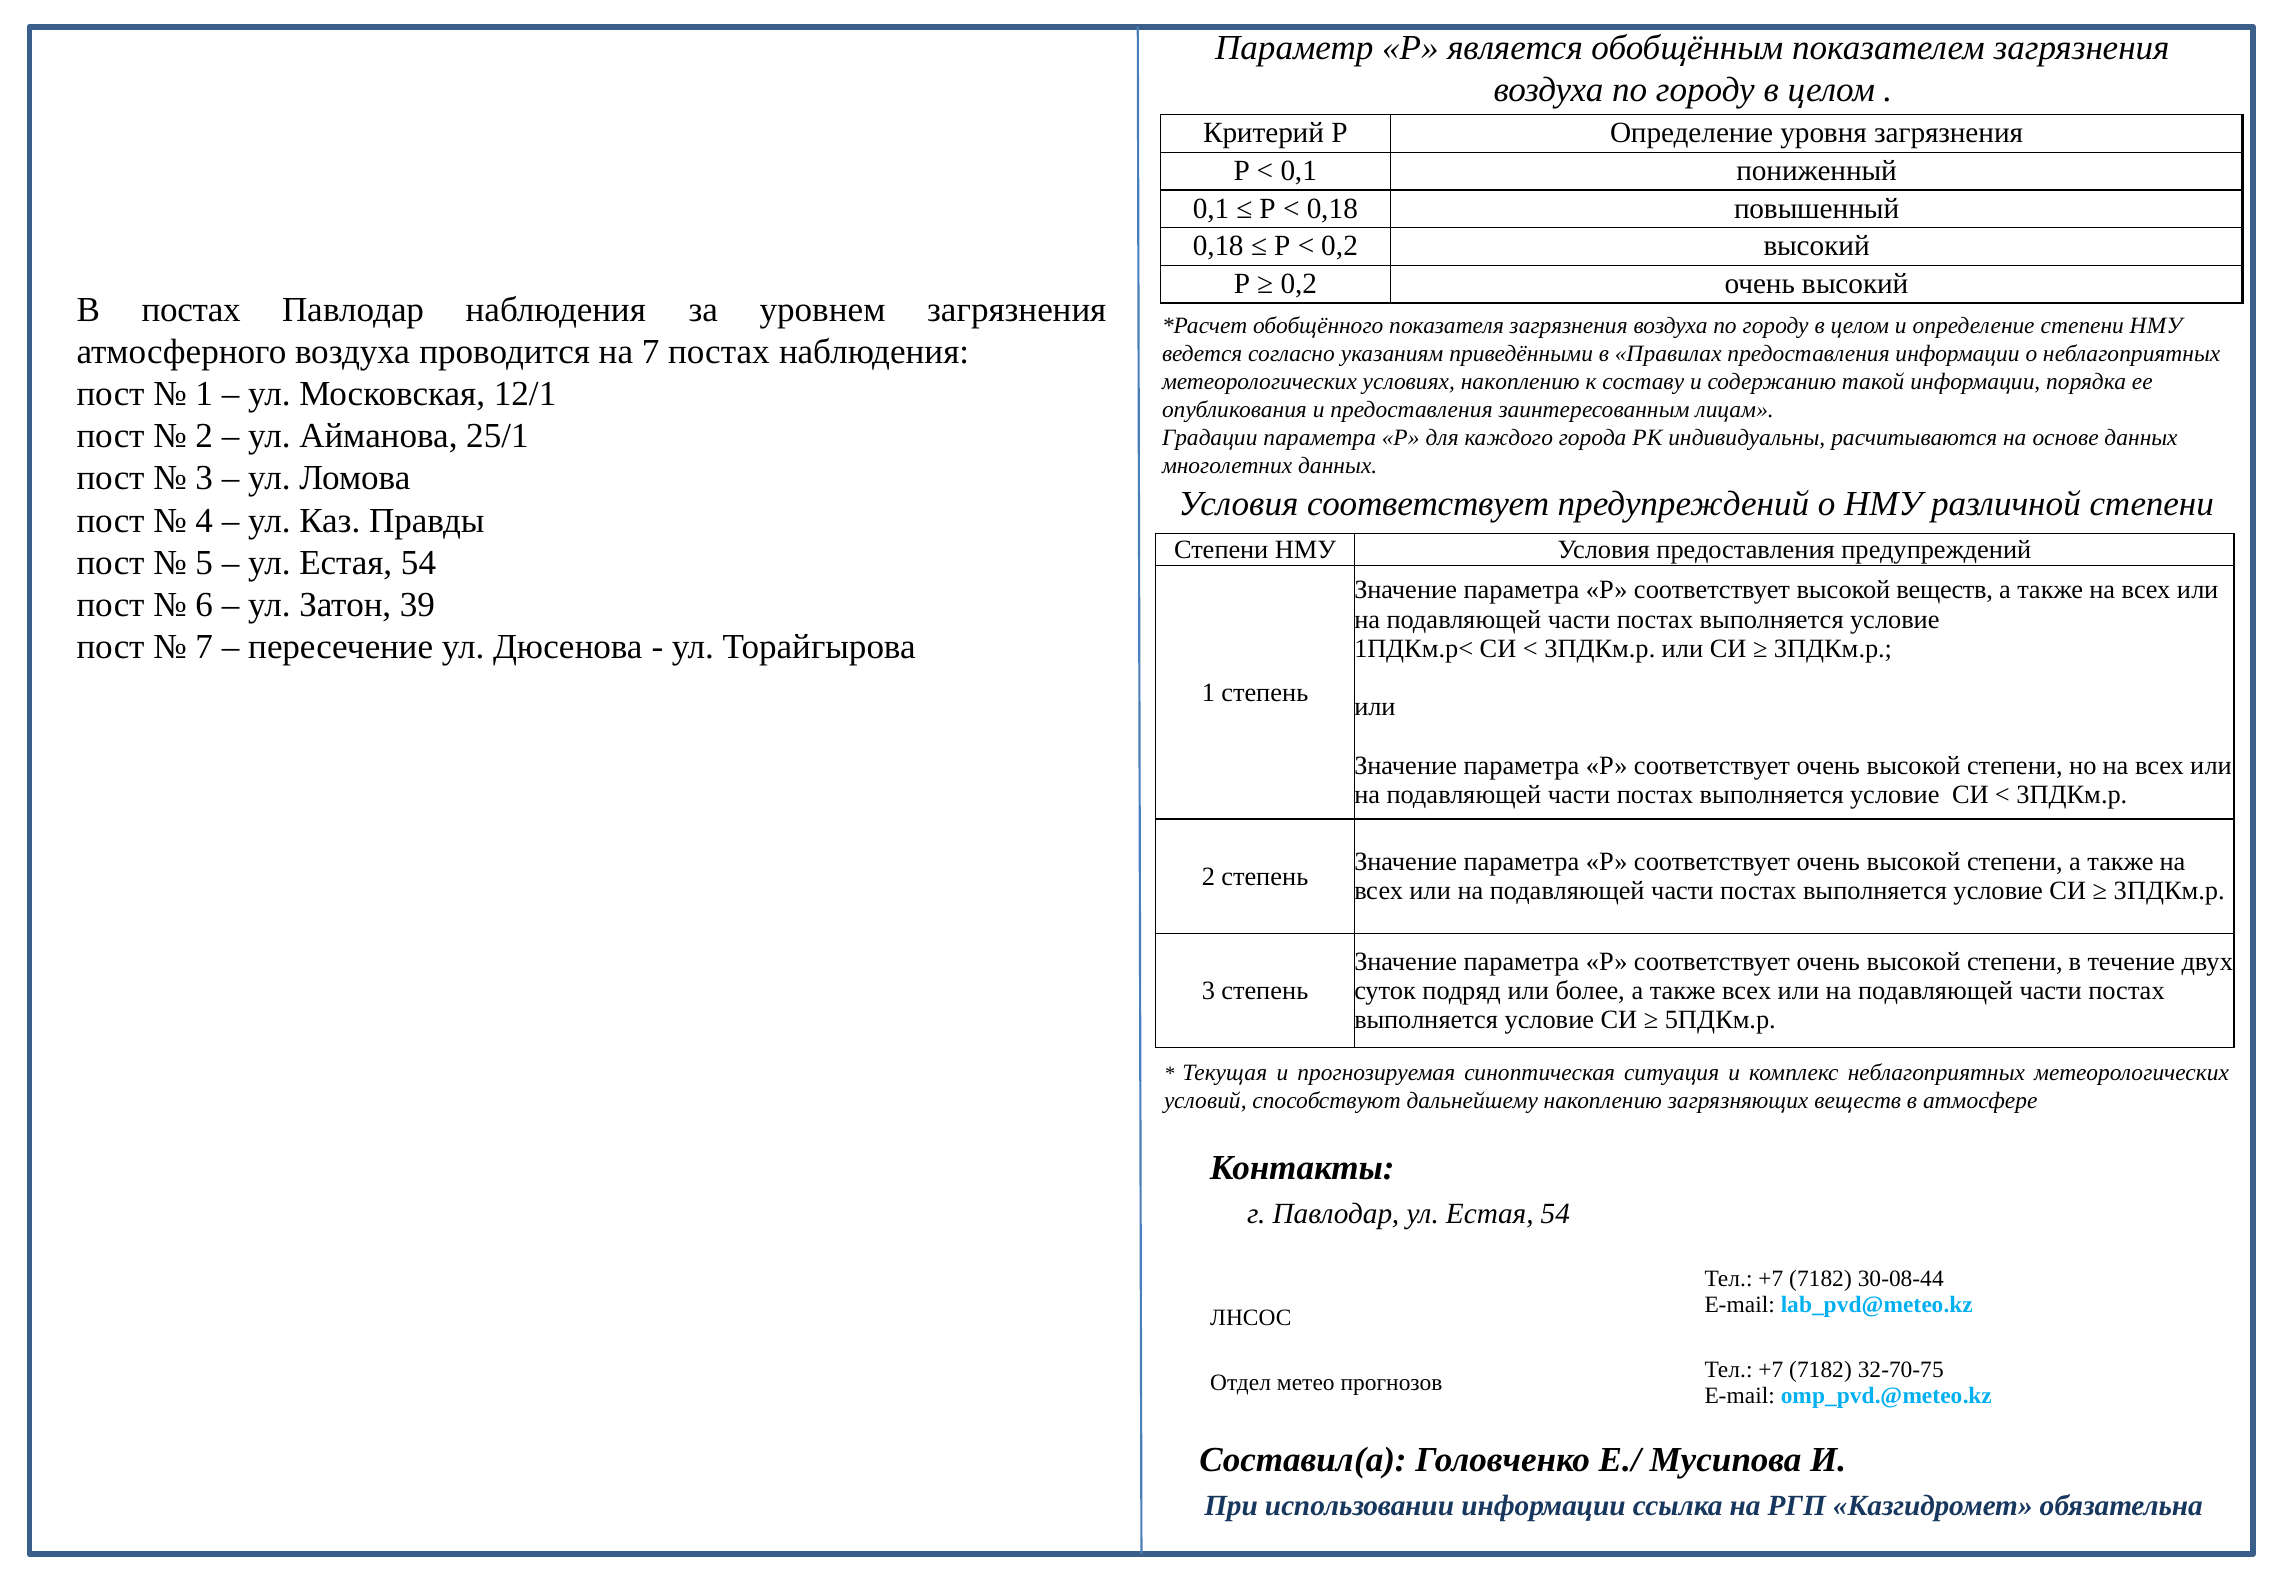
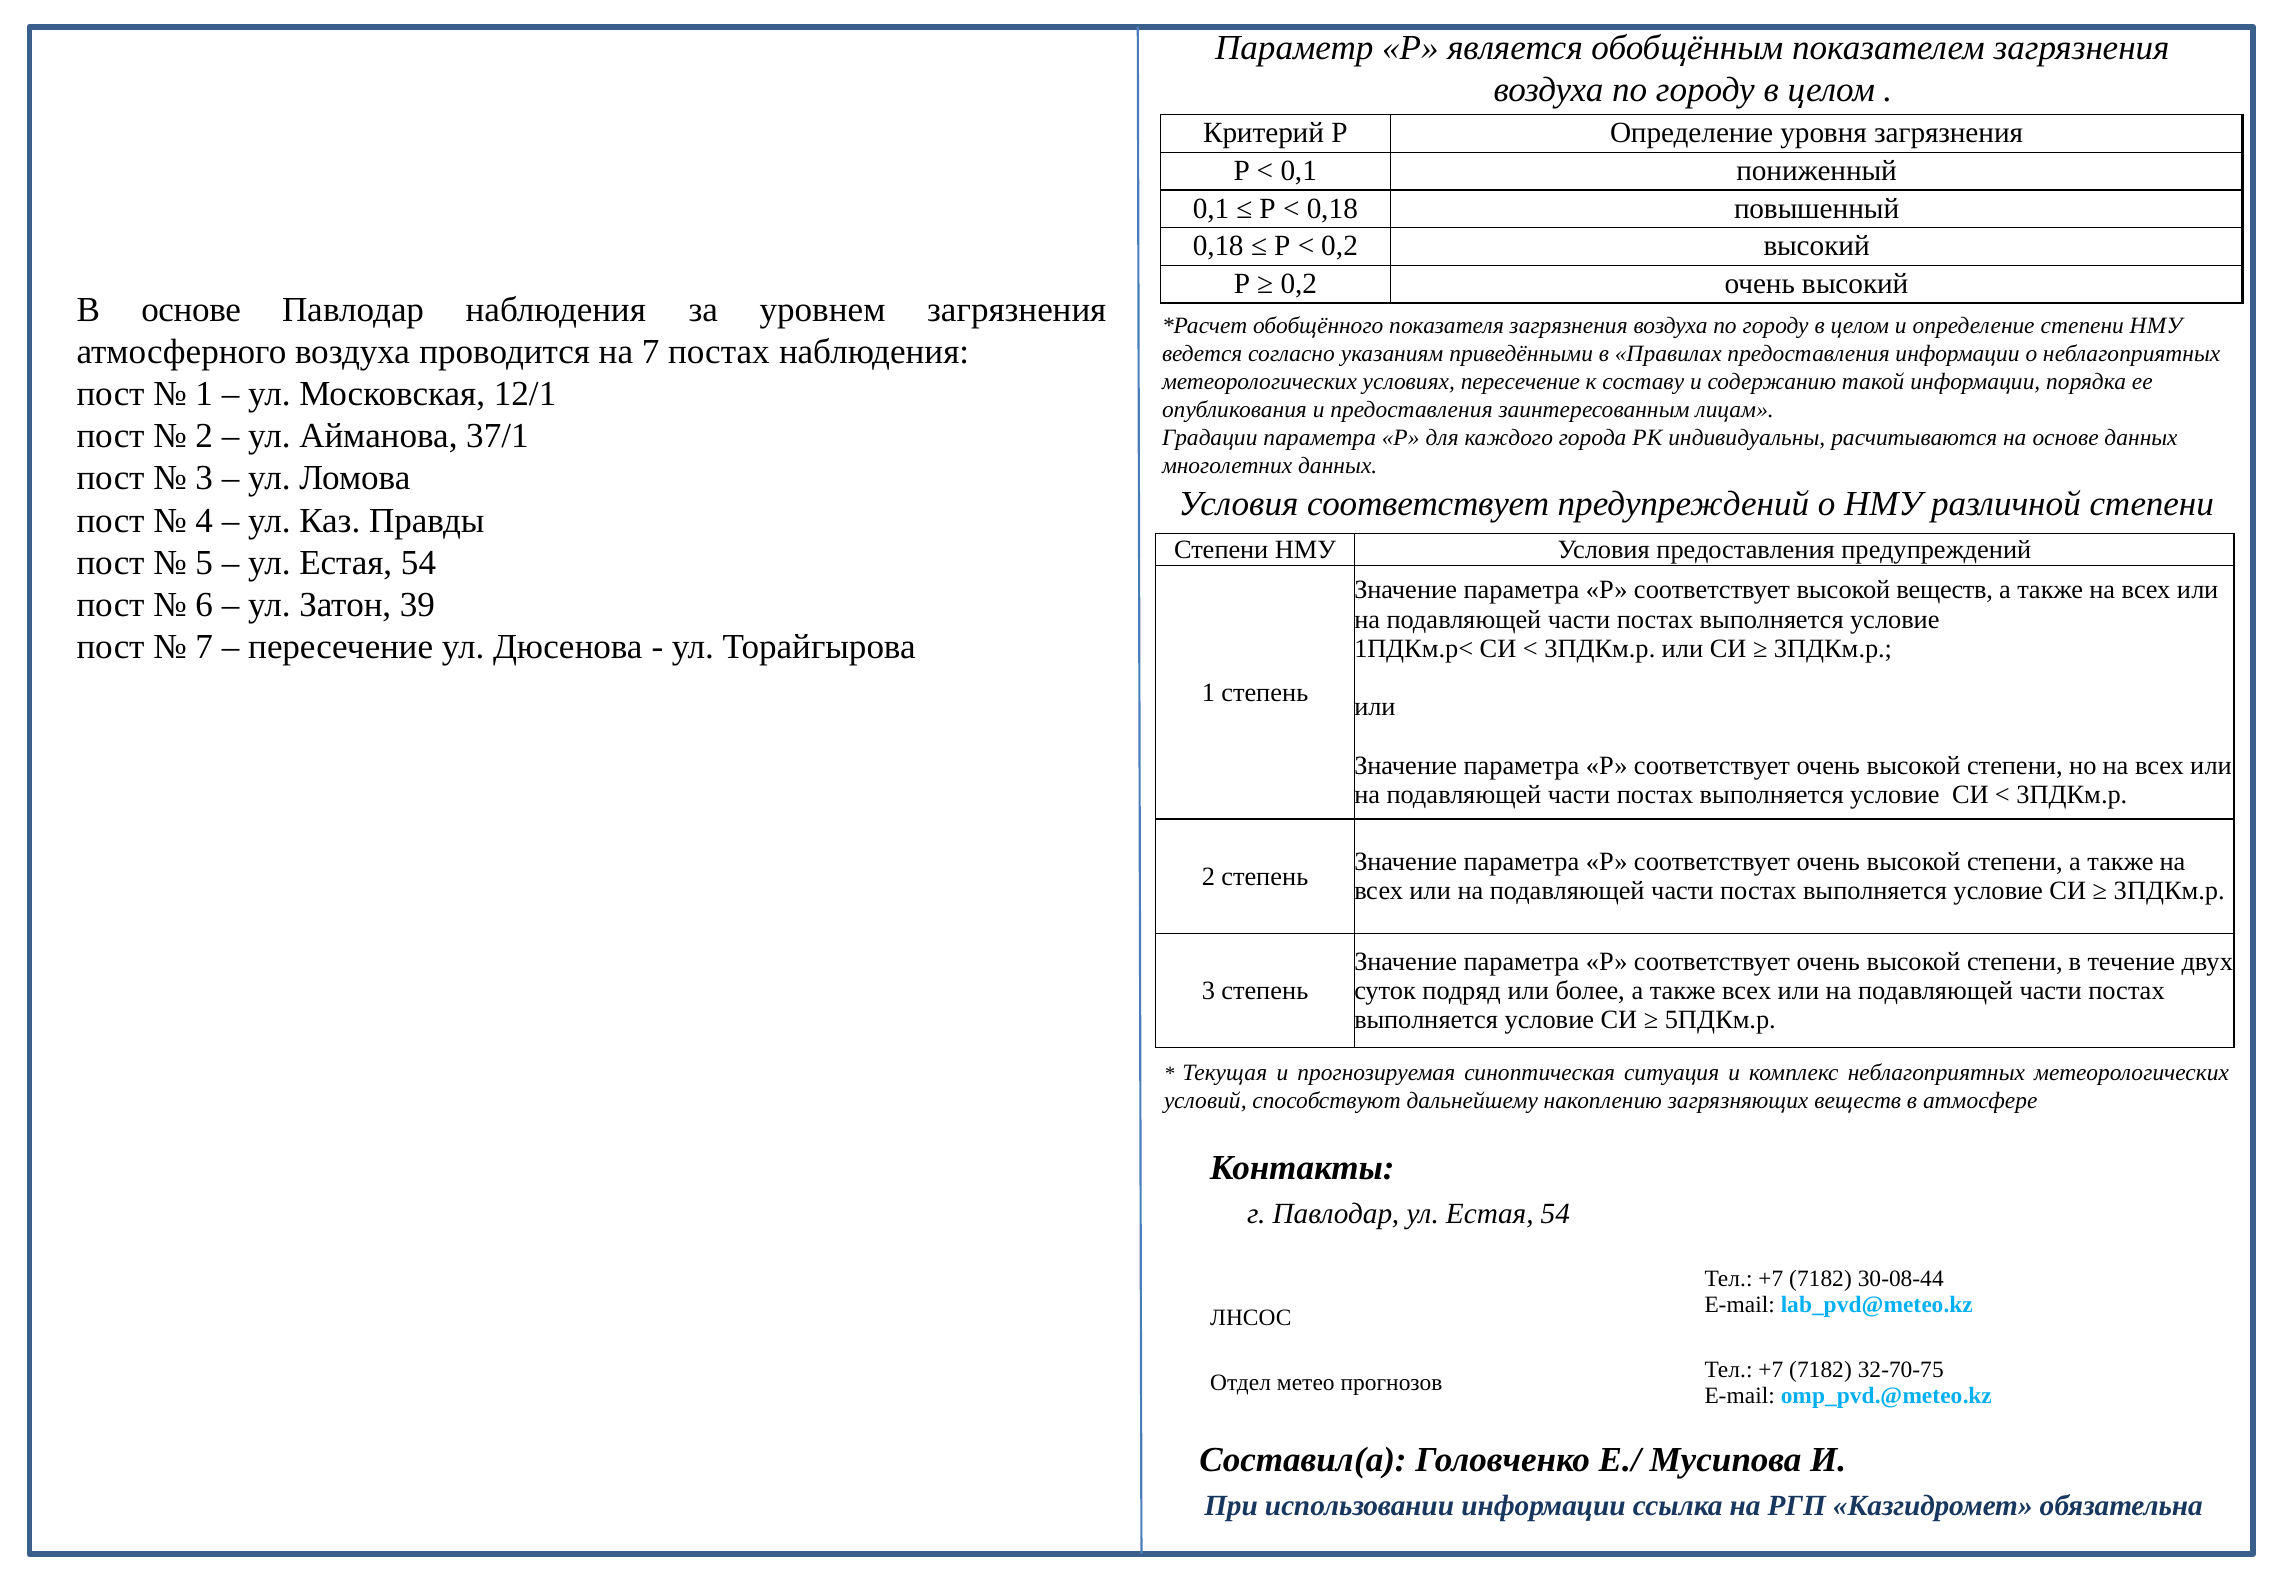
В постах: постах -> основе
условиях накоплению: накоплению -> пересечение
25/1: 25/1 -> 37/1
